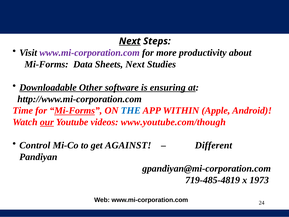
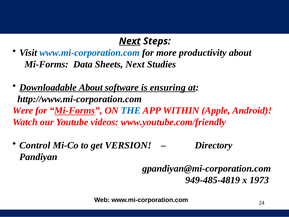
www.mi-corporation.com at (90, 53) colour: purple -> blue
Downloadable Other: Other -> About
Time: Time -> Were
our underline: present -> none
www.youtube.com/though: www.youtube.com/though -> www.youtube.com/friendly
AGAINST: AGAINST -> VERSION
Different: Different -> Directory
719-485-4819: 719-485-4819 -> 949-485-4819
